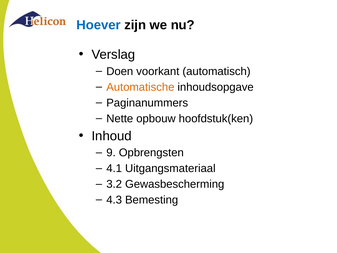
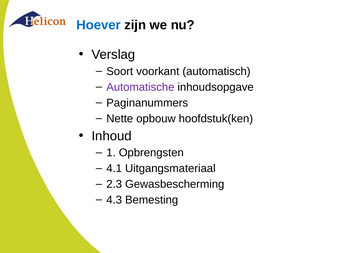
Doen: Doen -> Soort
Automatische colour: orange -> purple
9: 9 -> 1
3.2: 3.2 -> 2.3
